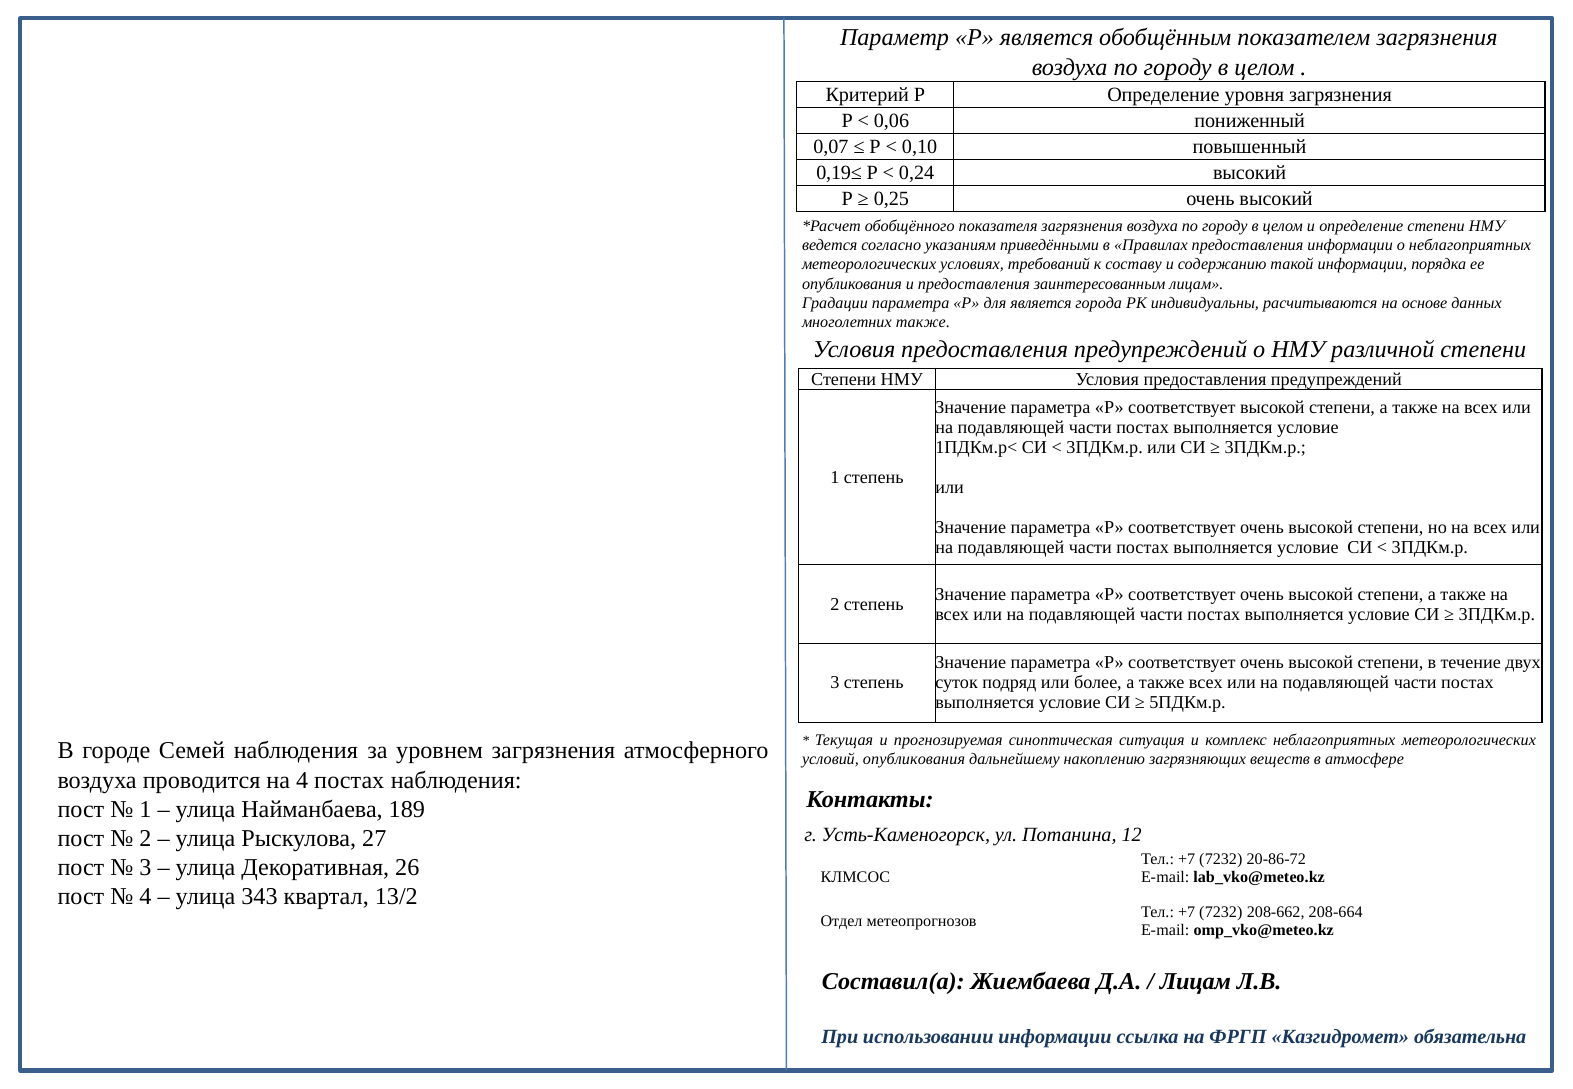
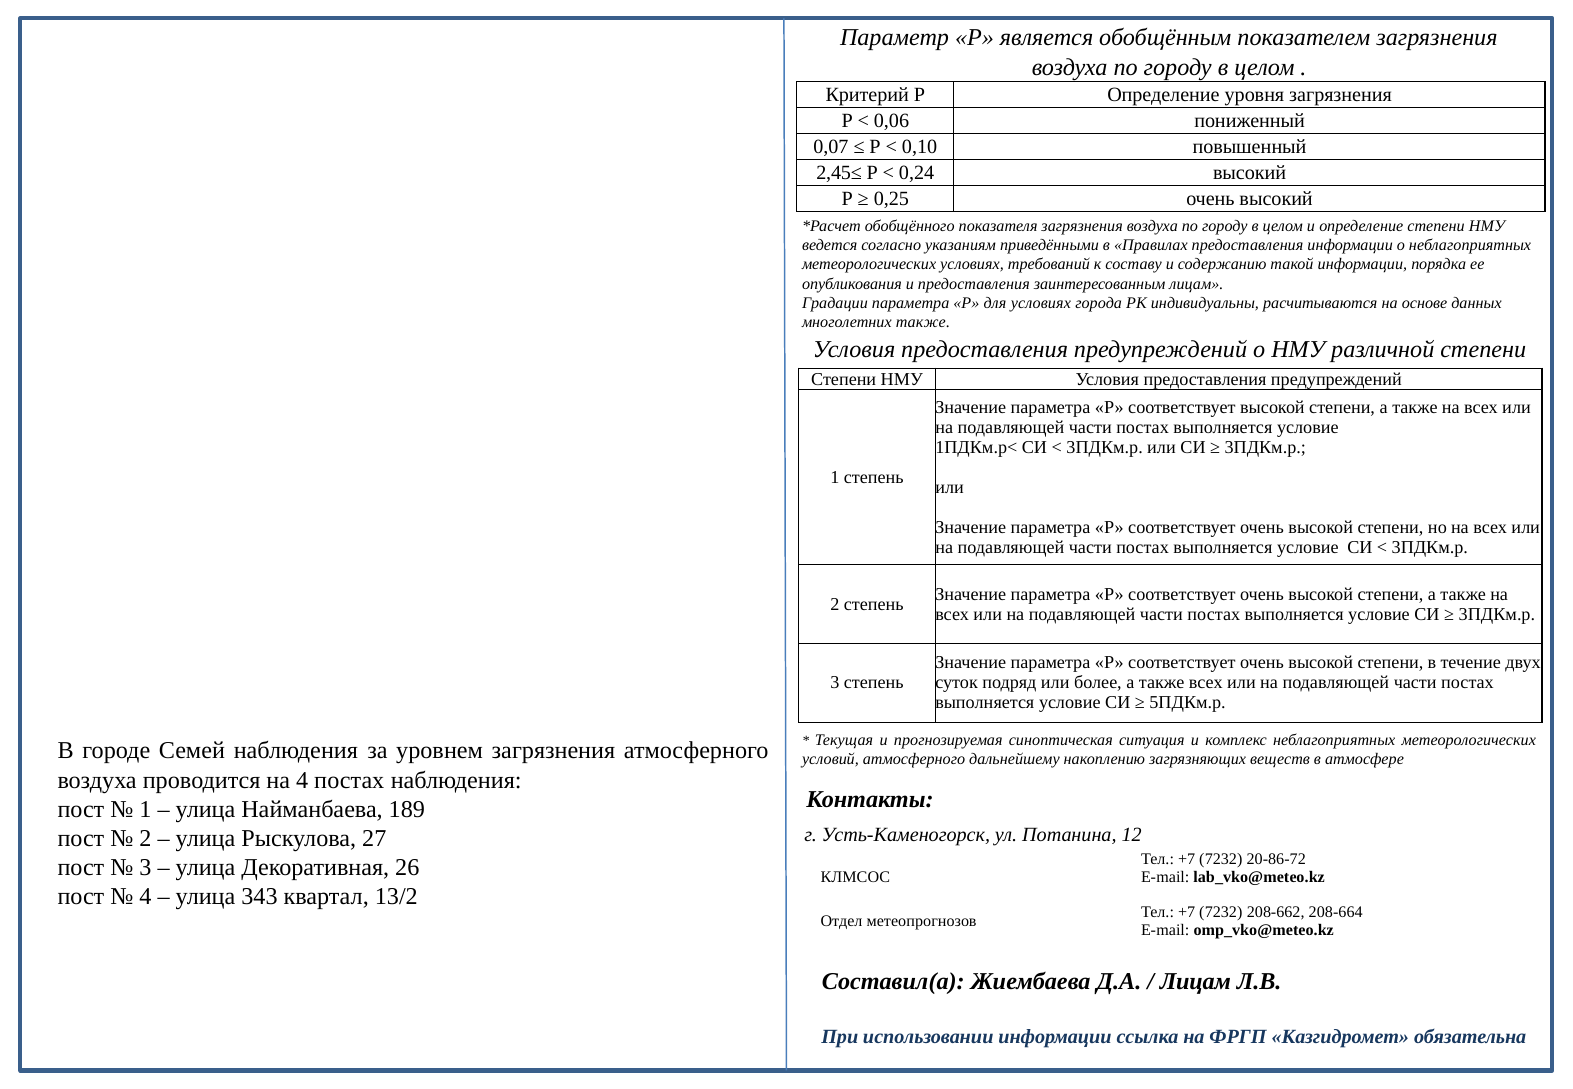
0,19≤: 0,19≤ -> 2,45≤
для является: является -> условиях
условий опубликования: опубликования -> атмосферного
